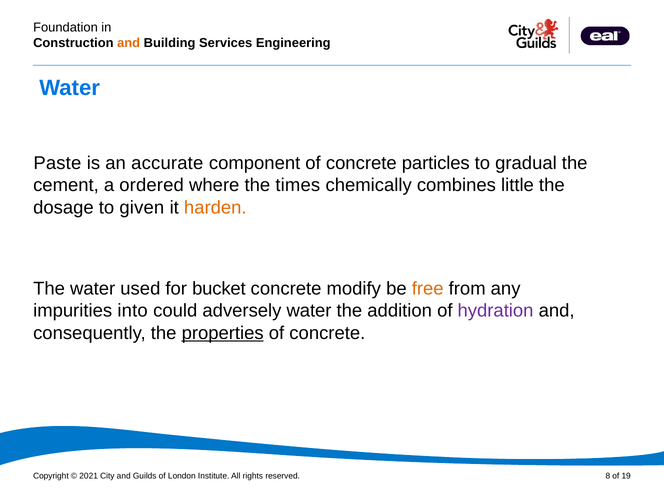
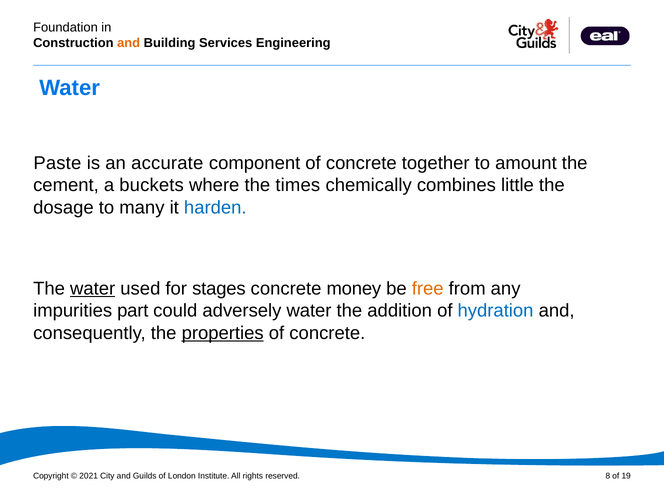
particles: particles -> together
gradual: gradual -> amount
ordered: ordered -> buckets
given: given -> many
harden colour: orange -> blue
water at (93, 289) underline: none -> present
bucket: bucket -> stages
modify: modify -> money
into: into -> part
hydration colour: purple -> blue
